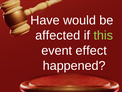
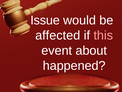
Have: Have -> Issue
this colour: light green -> pink
effect: effect -> about
